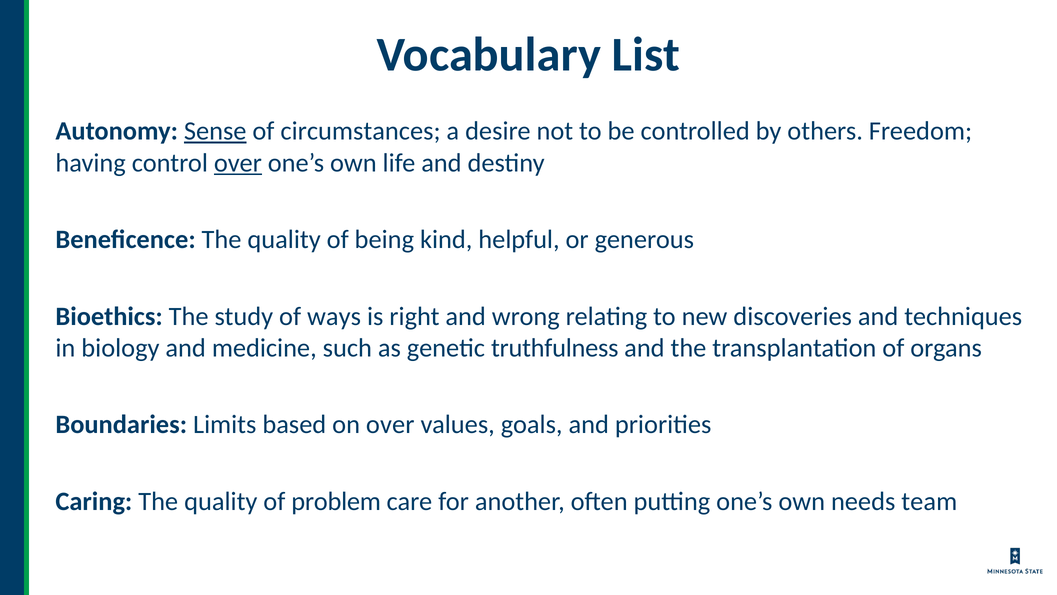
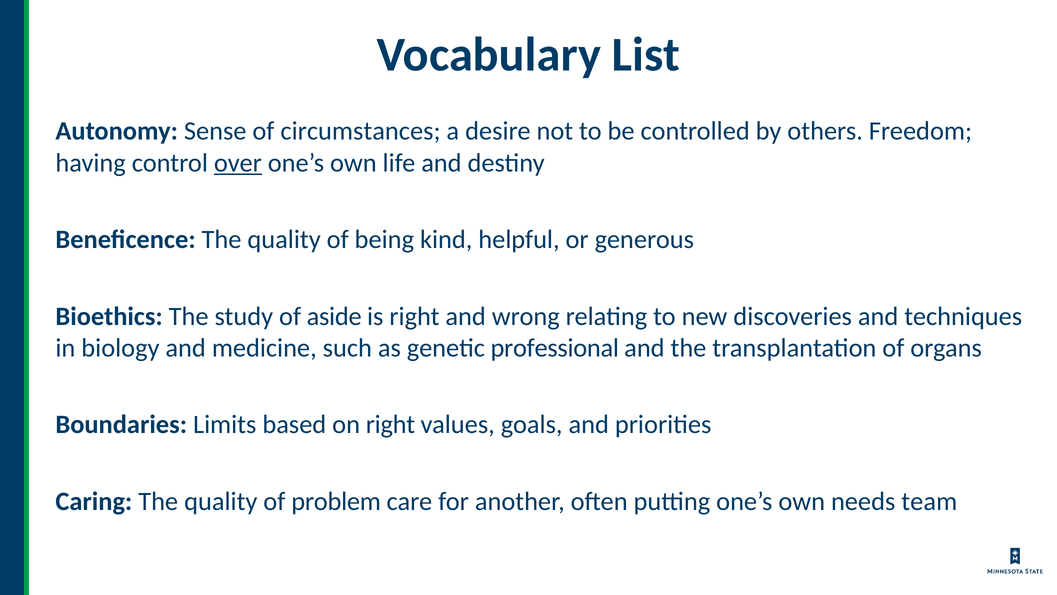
Sense underline: present -> none
ways: ways -> aside
truthfulness: truthfulness -> professional
on over: over -> right
